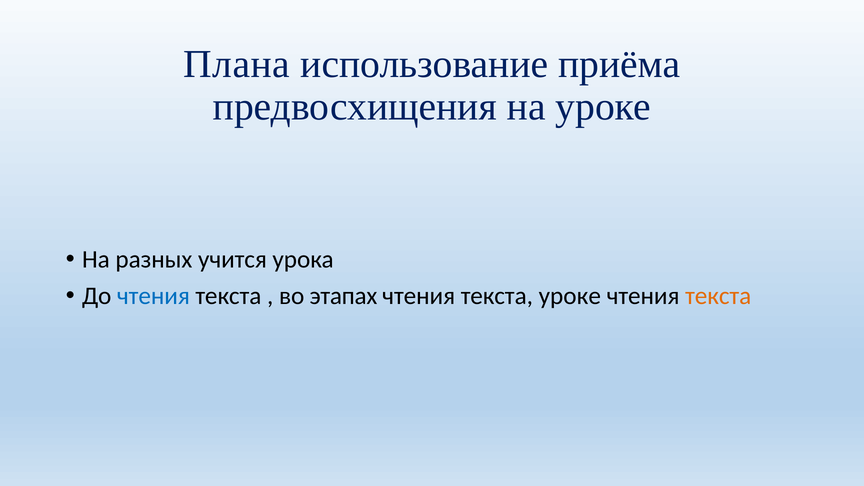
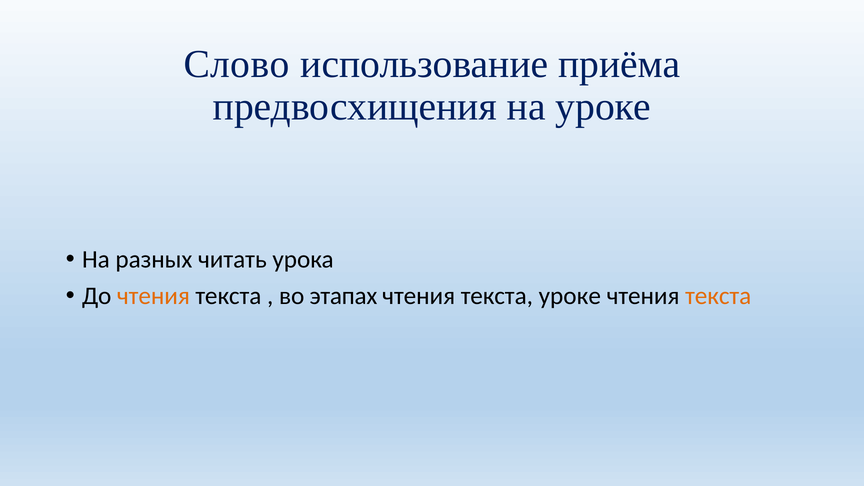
Плана: Плана -> Слово
учится: учится -> читать
чтения at (153, 296) colour: blue -> orange
